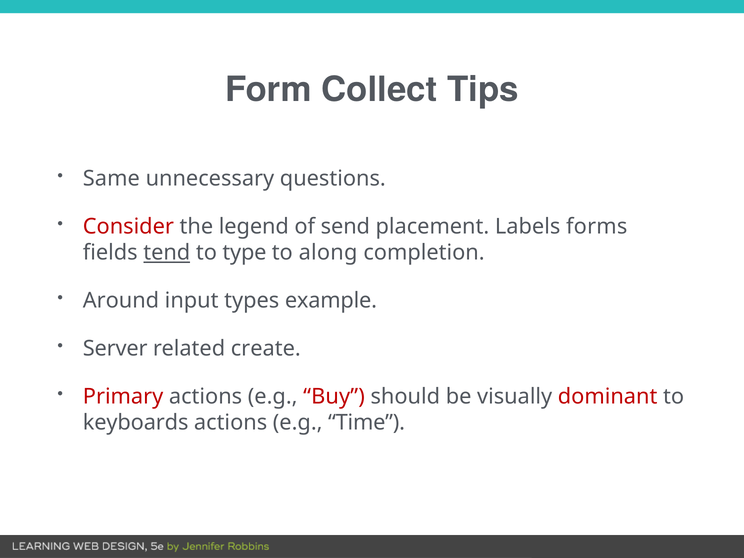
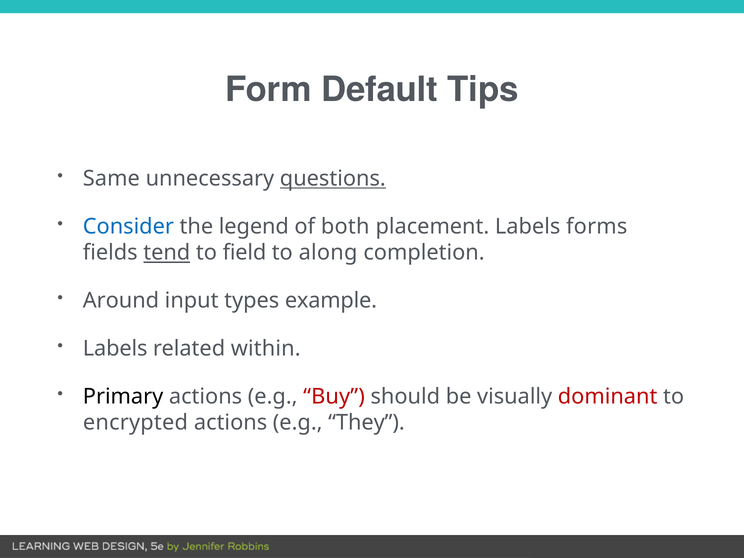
Collect: Collect -> Default
questions underline: none -> present
Consider colour: red -> blue
send: send -> both
type: type -> field
Server at (115, 349): Server -> Labels
create: create -> within
Primary colour: red -> black
keyboards: keyboards -> encrypted
Time: Time -> They
